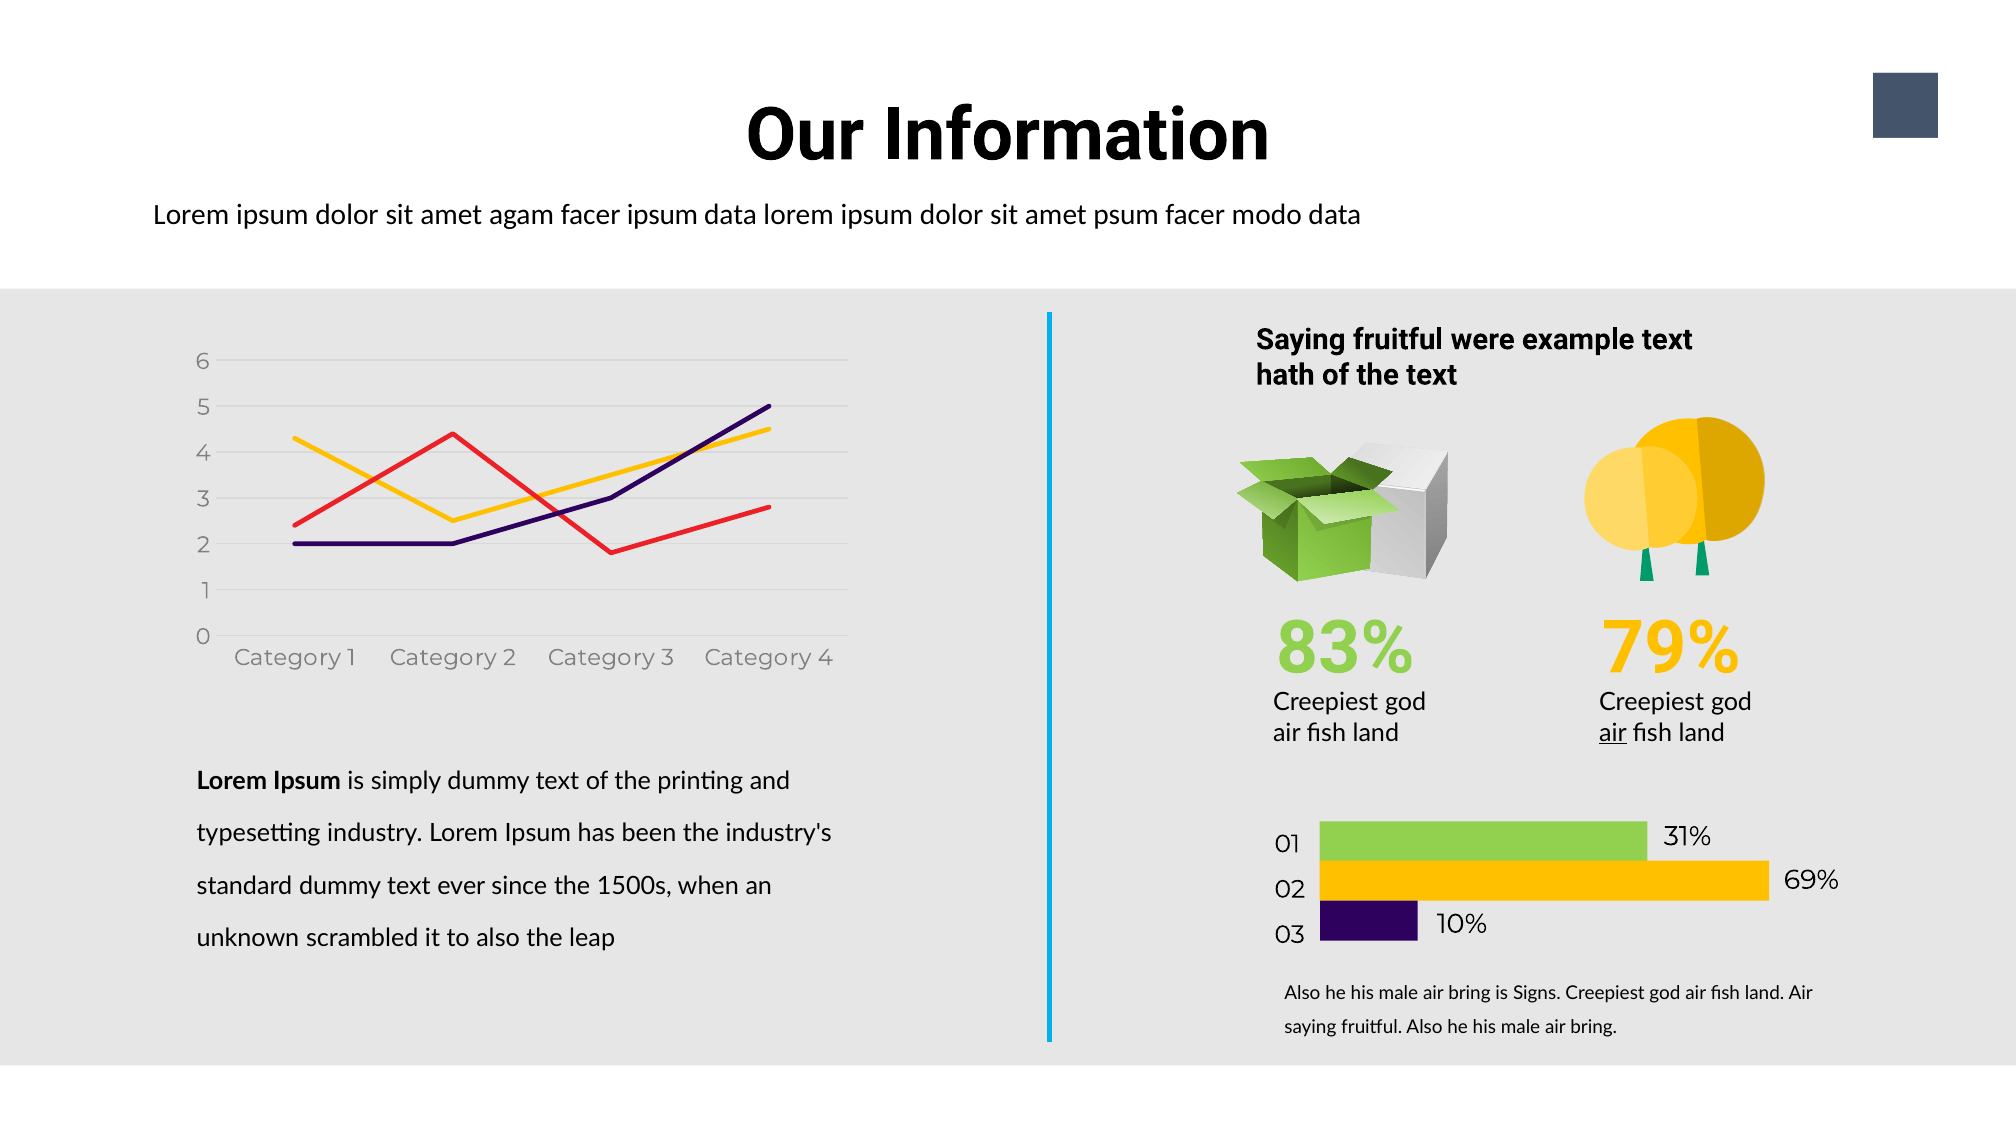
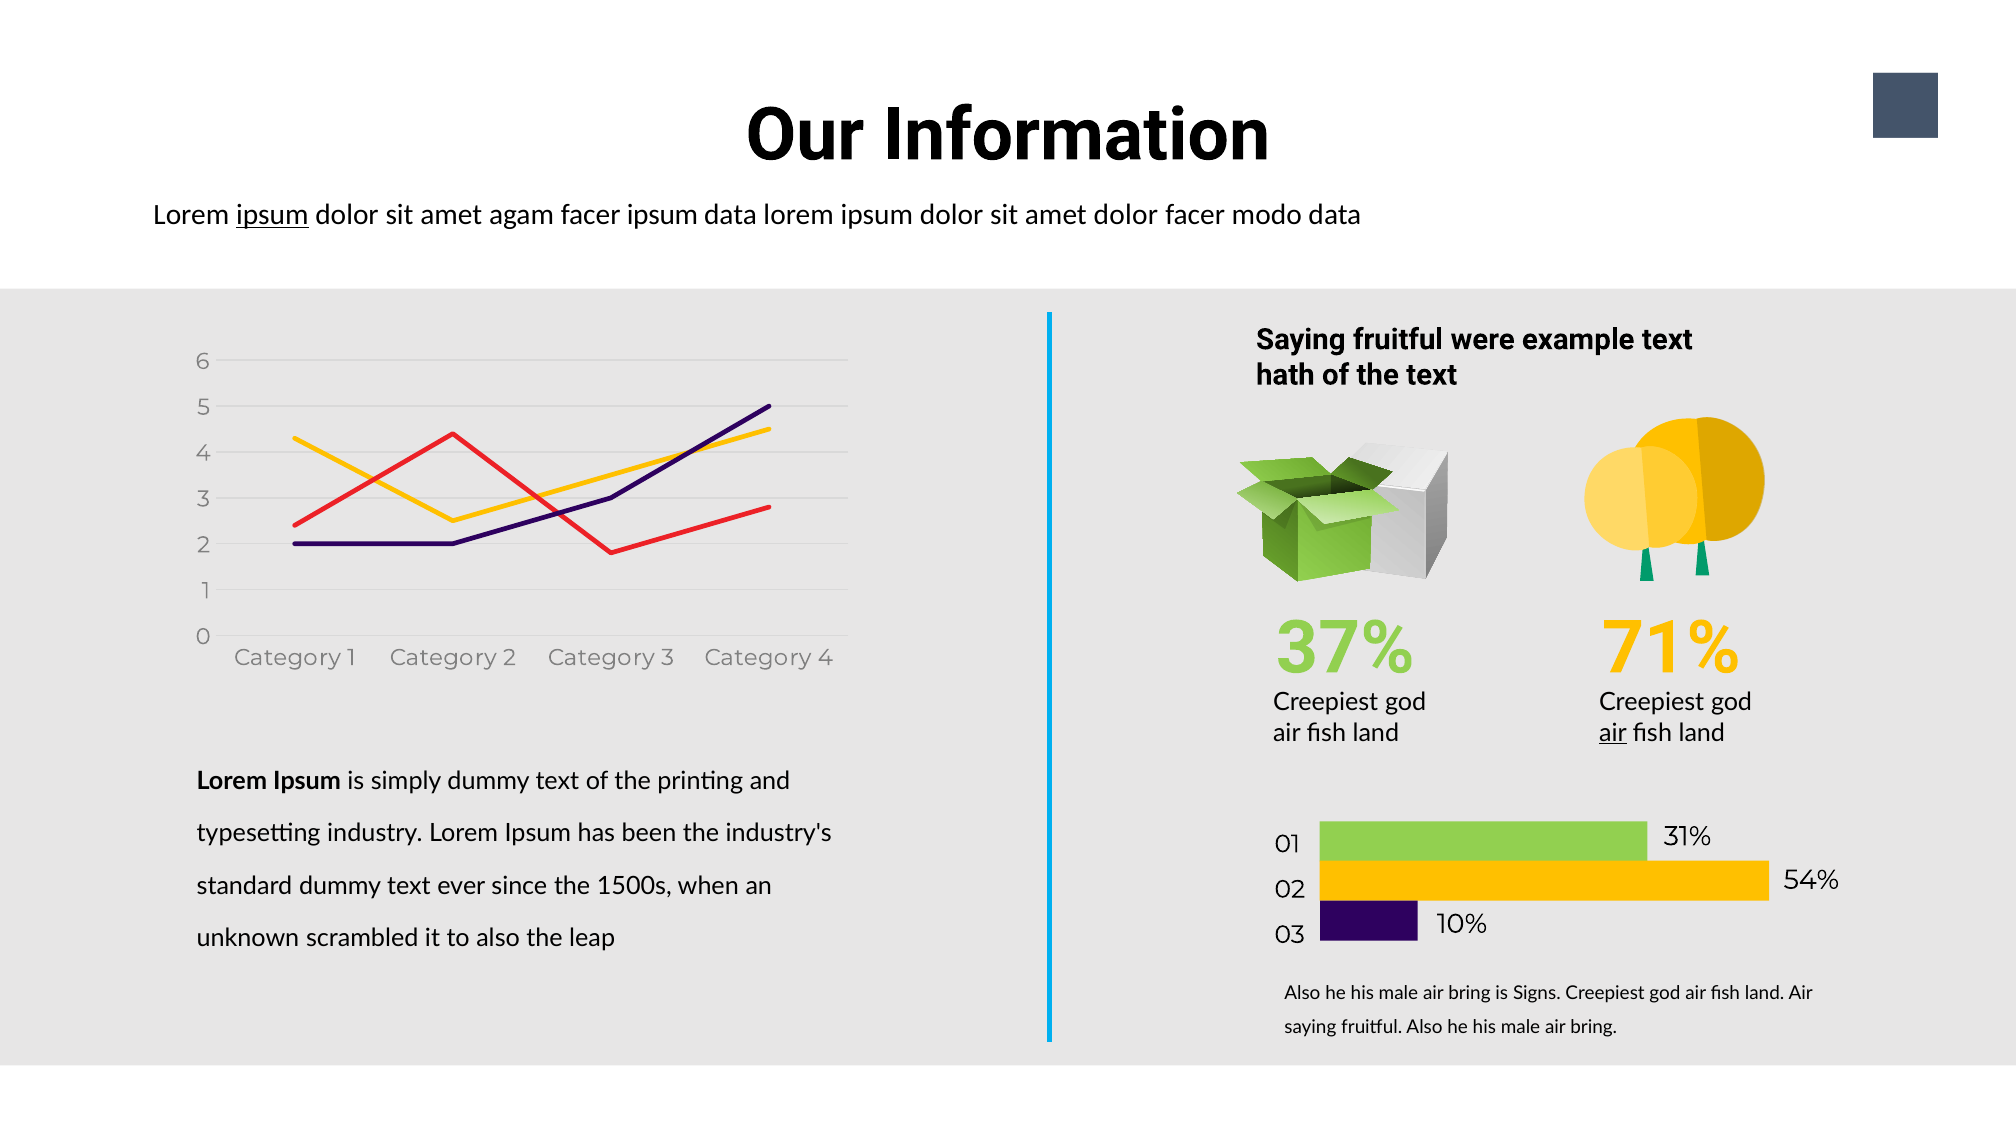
ipsum at (272, 215) underline: none -> present
amet psum: psum -> dolor
83%: 83% -> 37%
79%: 79% -> 71%
69%: 69% -> 54%
